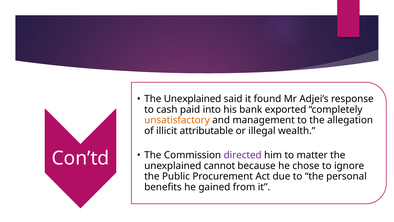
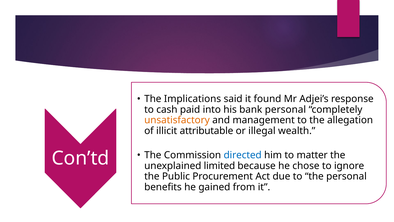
Unexplained at (193, 99): Unexplained -> Implications
bank exported: exported -> personal
directed colour: purple -> blue
cannot: cannot -> limited
